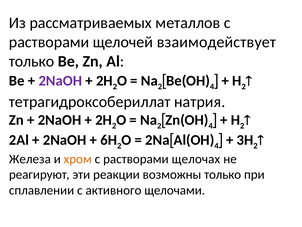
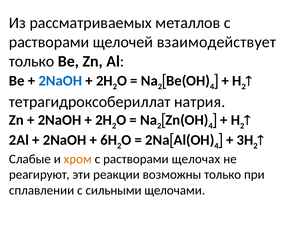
2NaOH at (60, 81) colour: purple -> blue
Железа: Железа -> Слабые
активного: активного -> сильными
